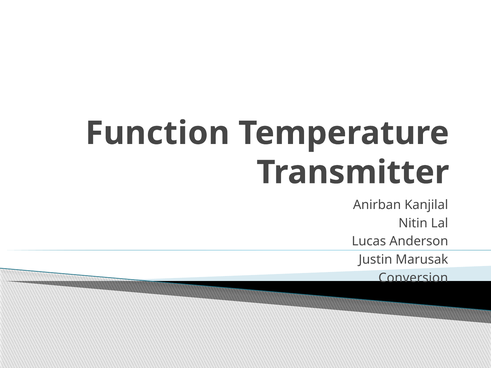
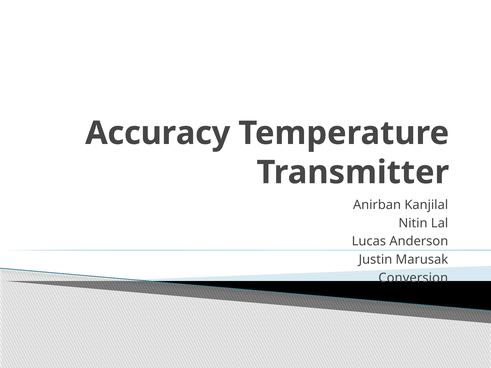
Function: Function -> Accuracy
